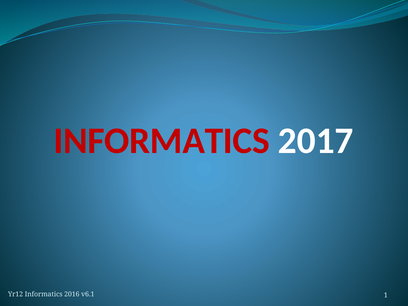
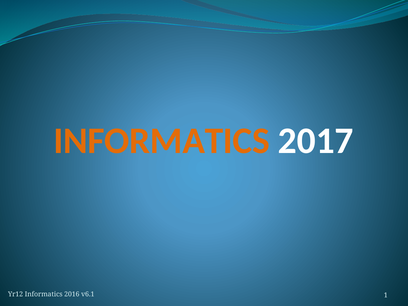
INFORMATICS at (162, 141) colour: red -> orange
